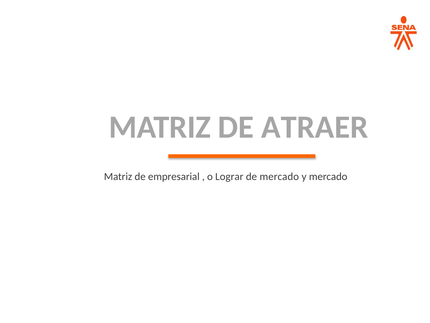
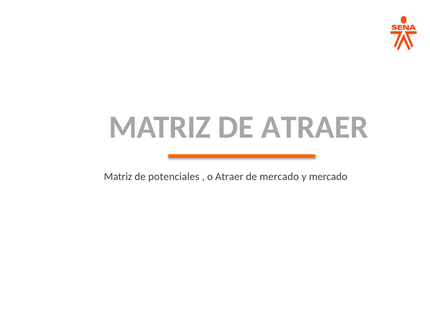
empresarial: empresarial -> potenciales
o Lograr: Lograr -> Atraer
